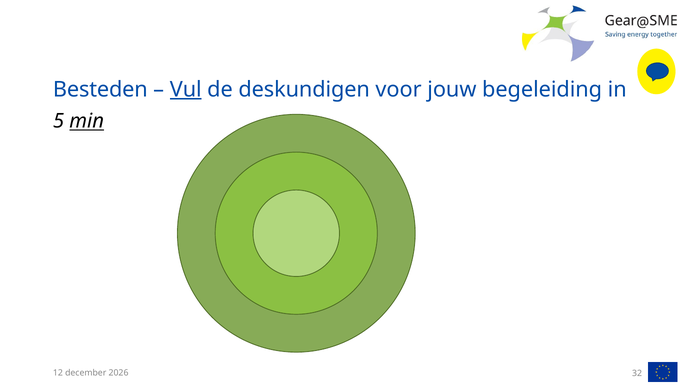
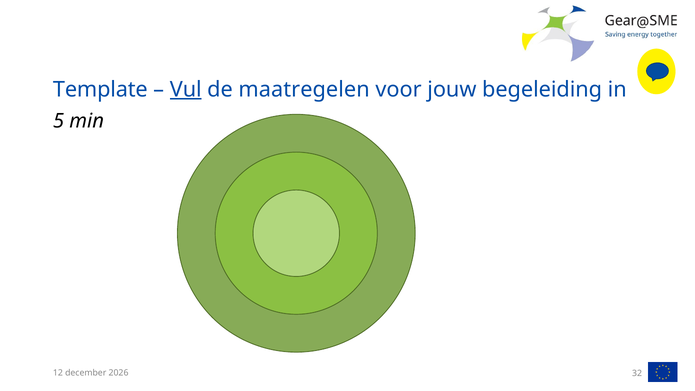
Besteden: Besteden -> Template
deskundigen: deskundigen -> maatregelen
min underline: present -> none
